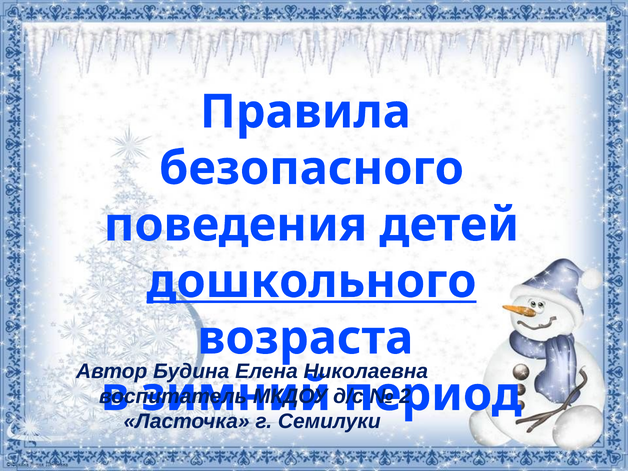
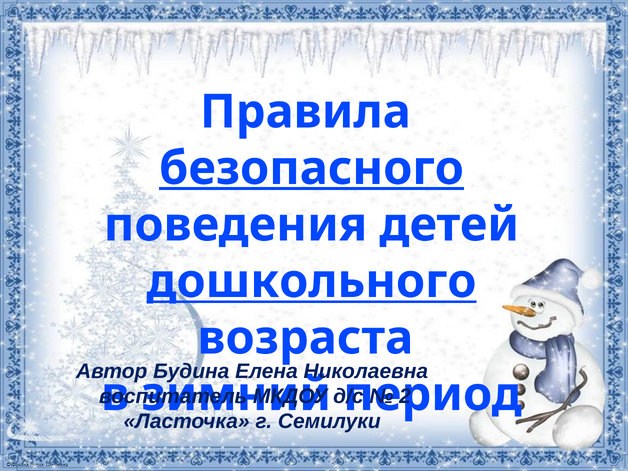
безопасного underline: none -> present
